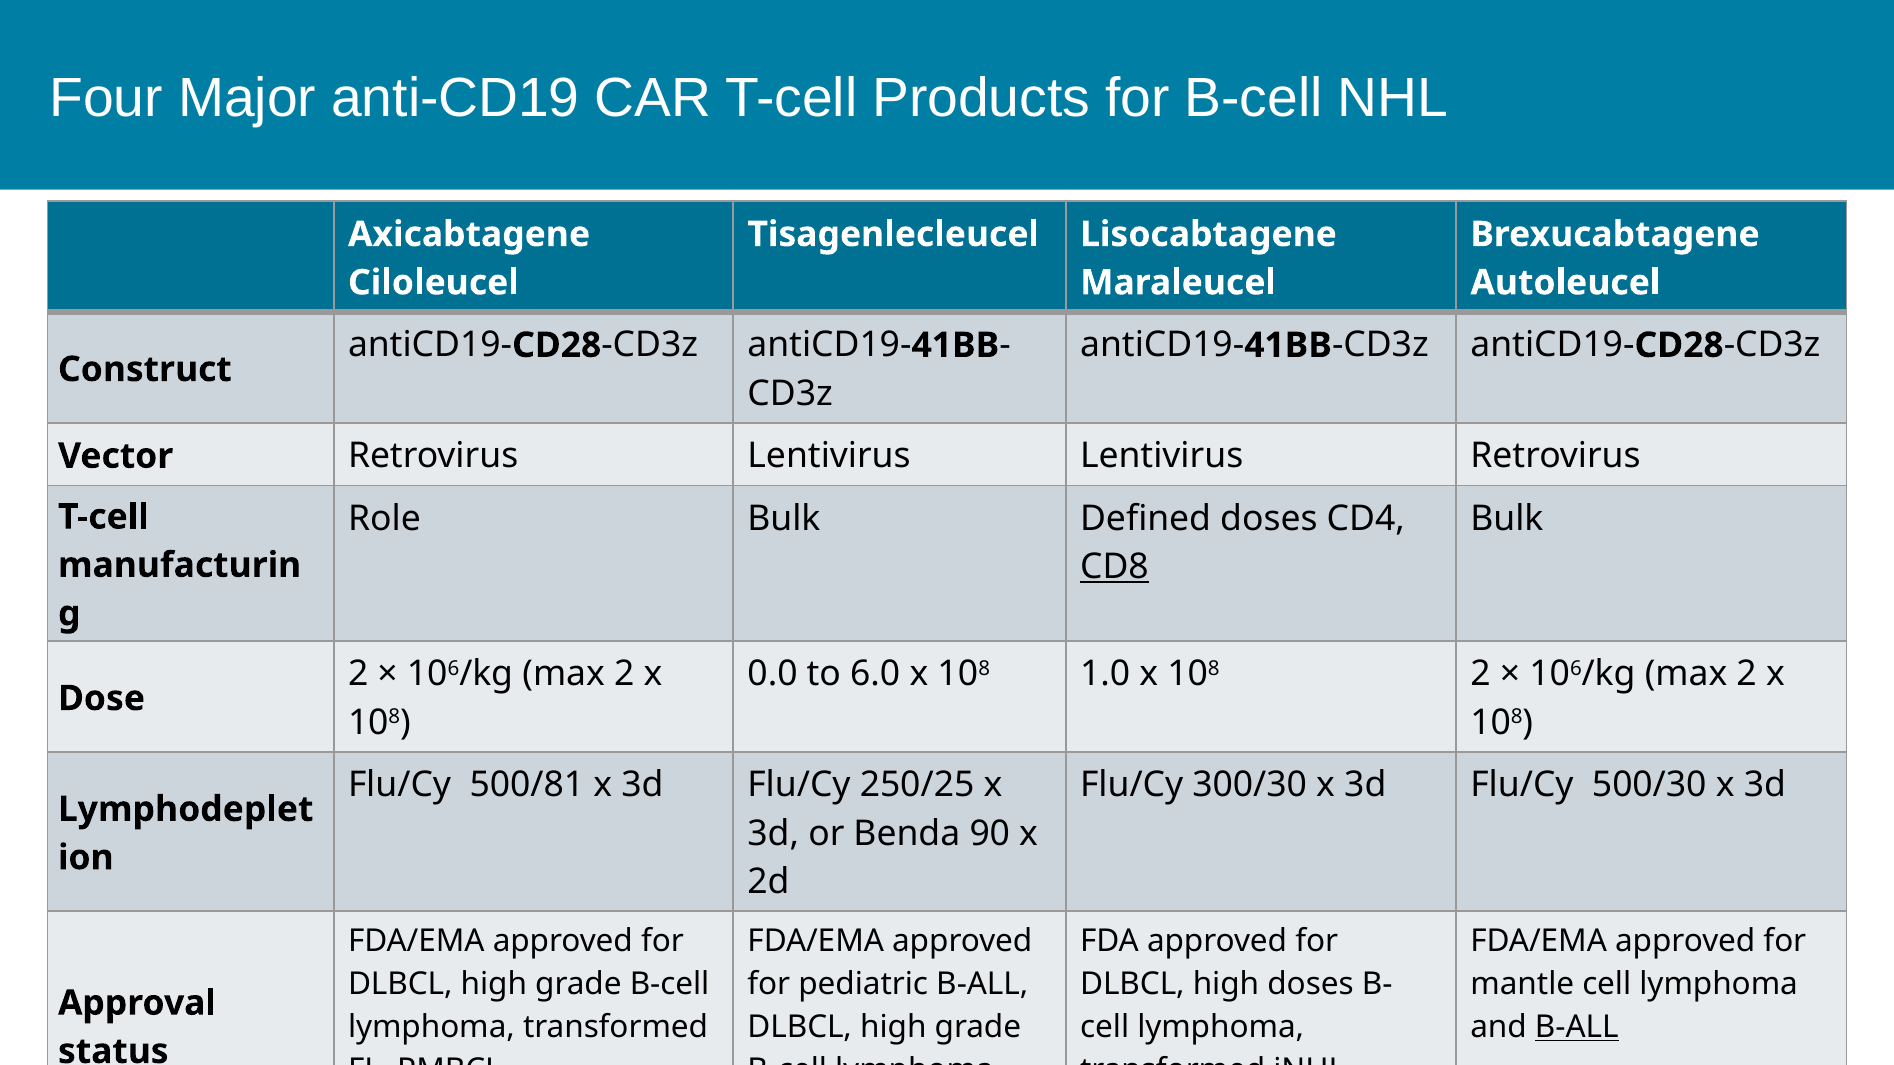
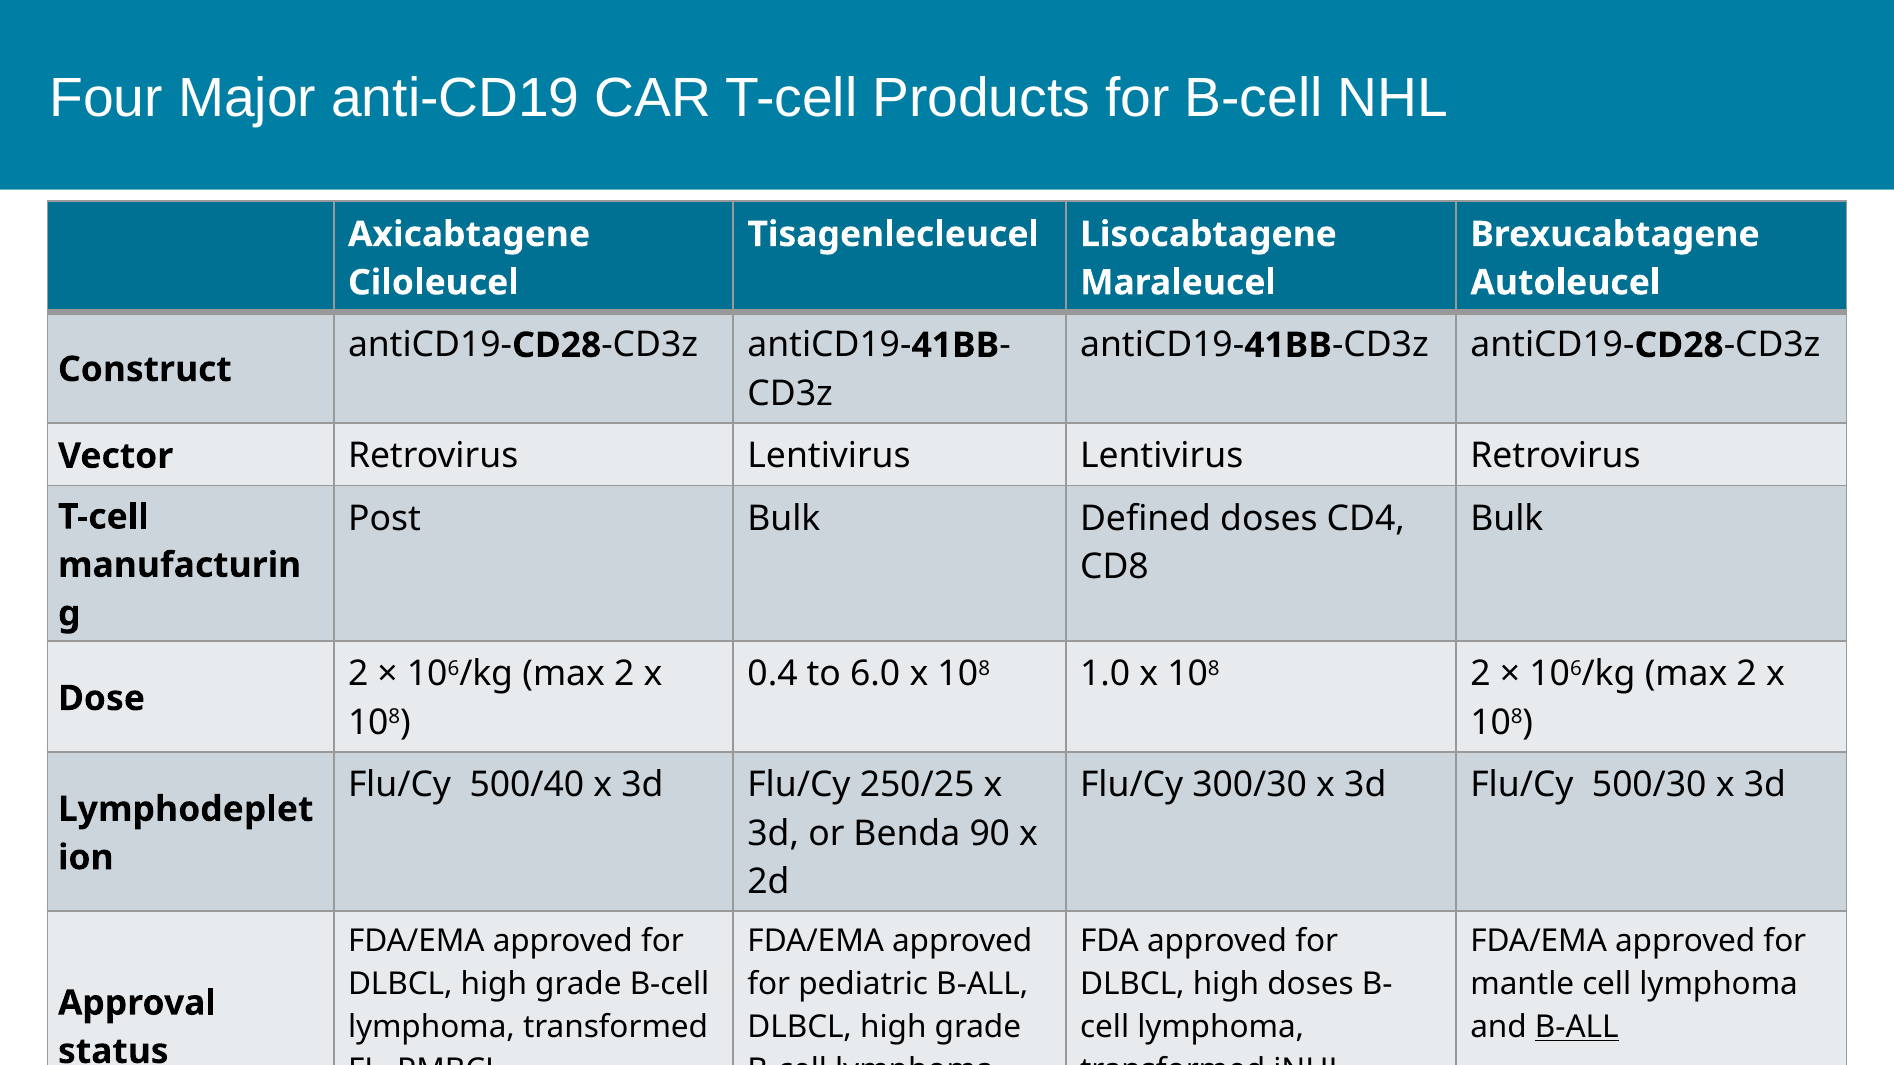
Role: Role -> Post
CD8 underline: present -> none
0.0: 0.0 -> 0.4
500/81: 500/81 -> 500/40
